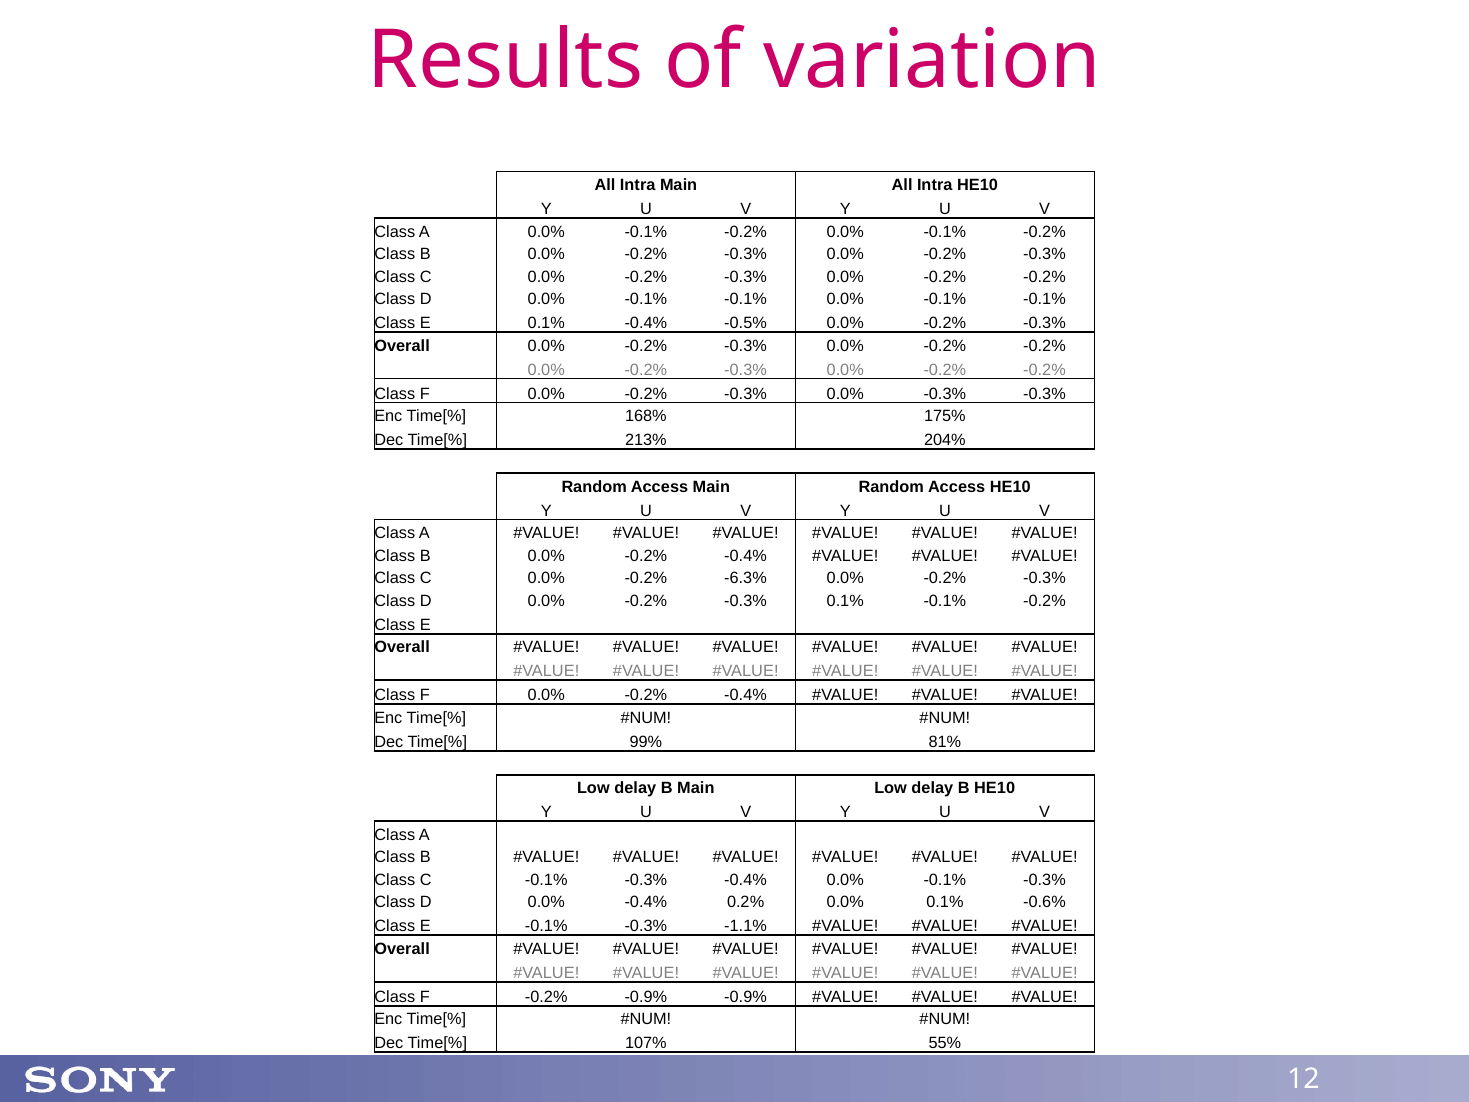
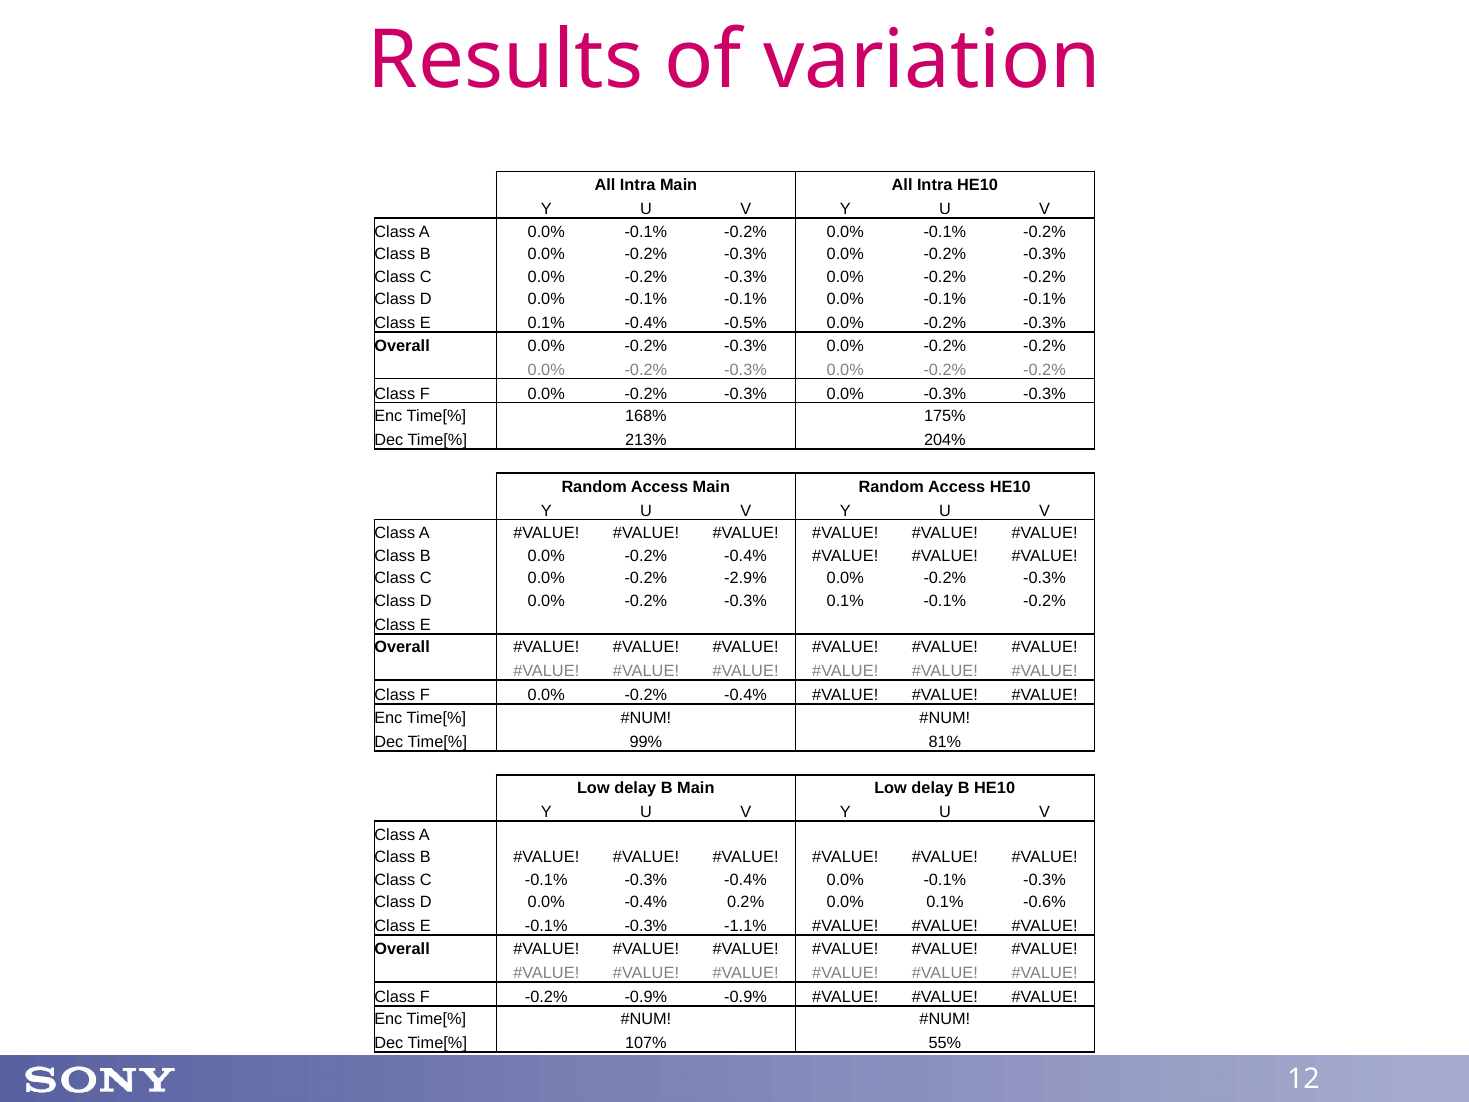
-6.3%: -6.3% -> -2.9%
